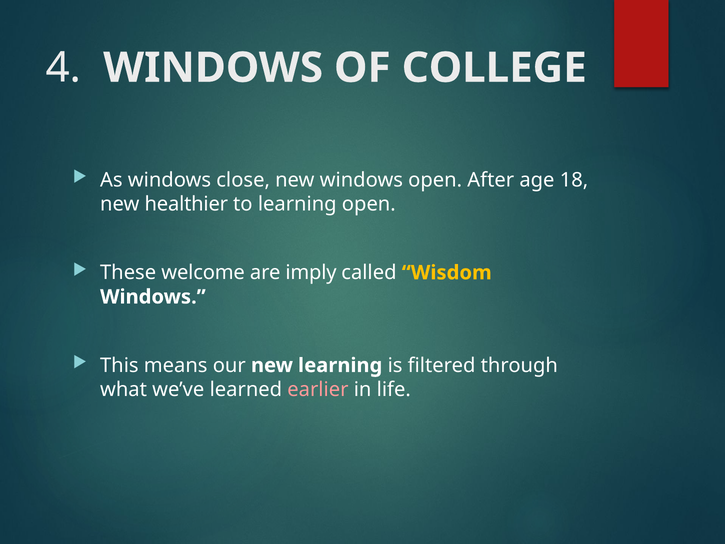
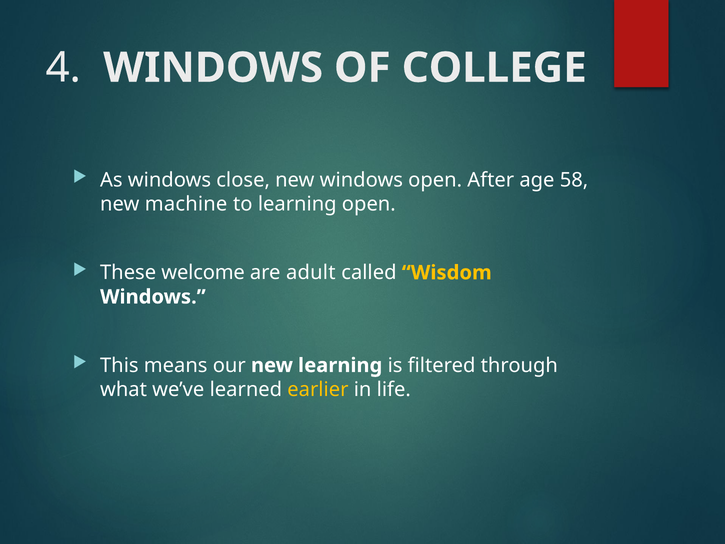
18: 18 -> 58
healthier: healthier -> machine
imply: imply -> adult
earlier colour: pink -> yellow
